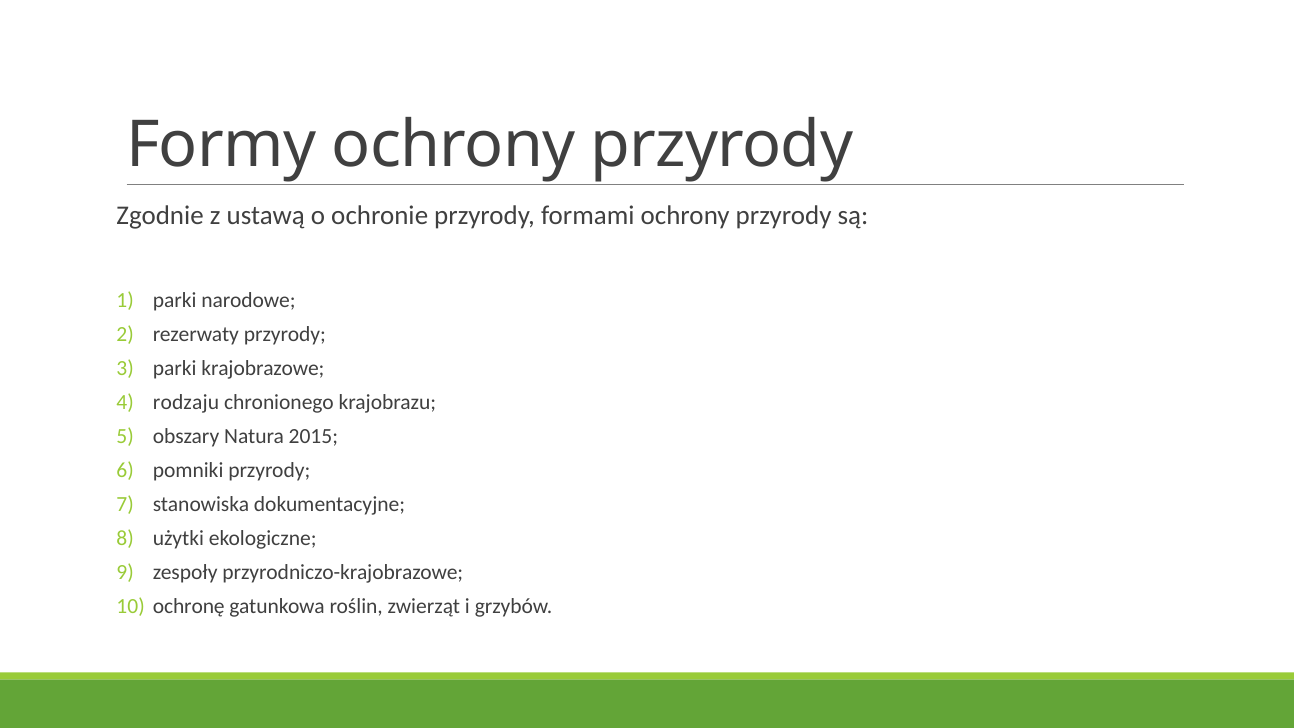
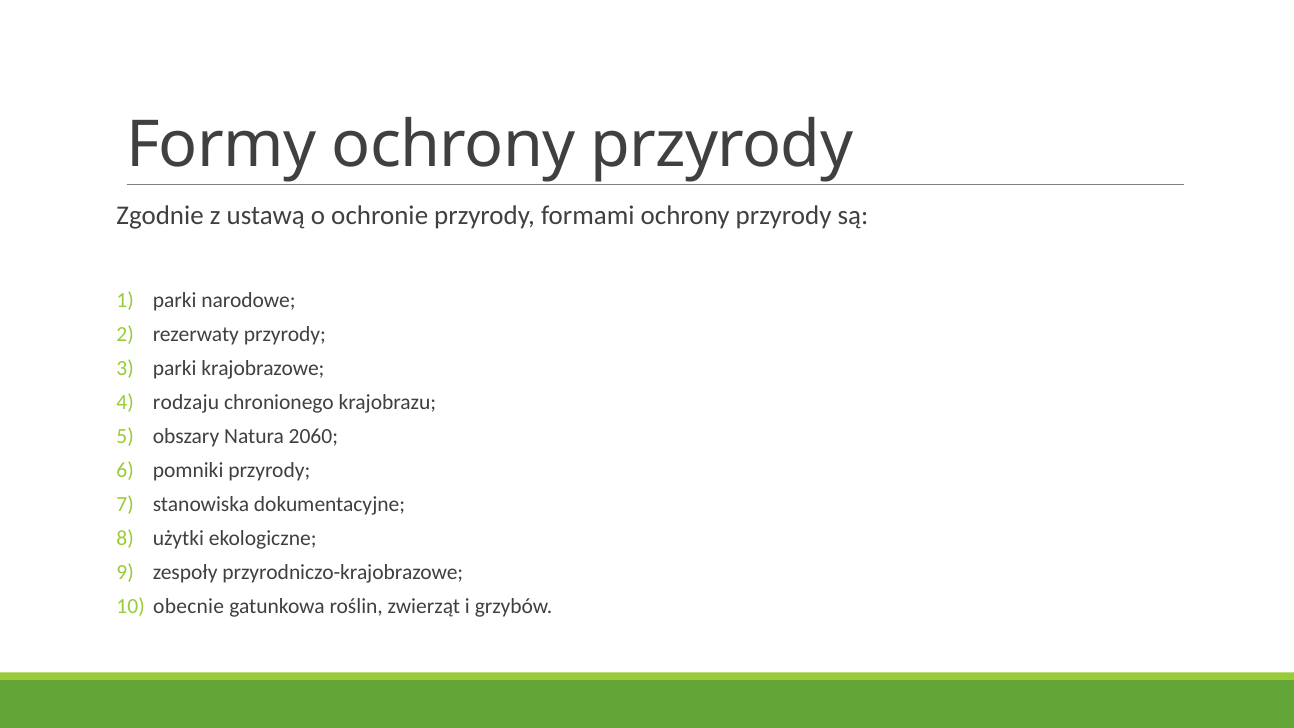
2015: 2015 -> 2060
ochronę: ochronę -> obecnie
